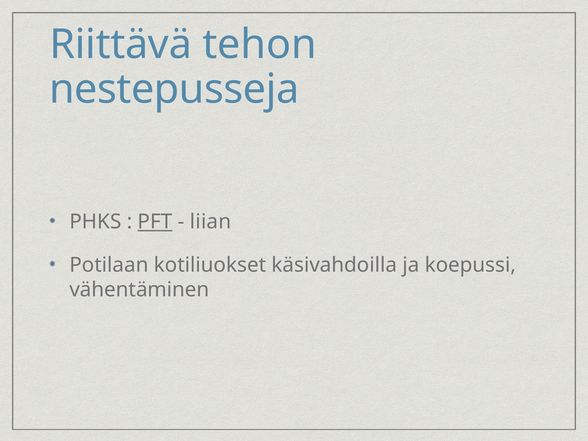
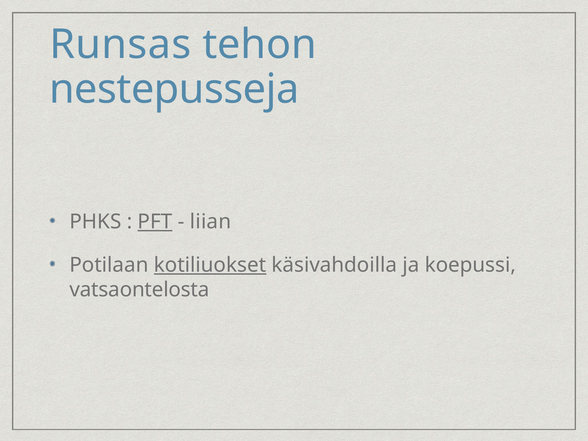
Riittävä: Riittävä -> Runsas
kotiliuokset underline: none -> present
vähentäminen: vähentäminen -> vatsaontelosta
